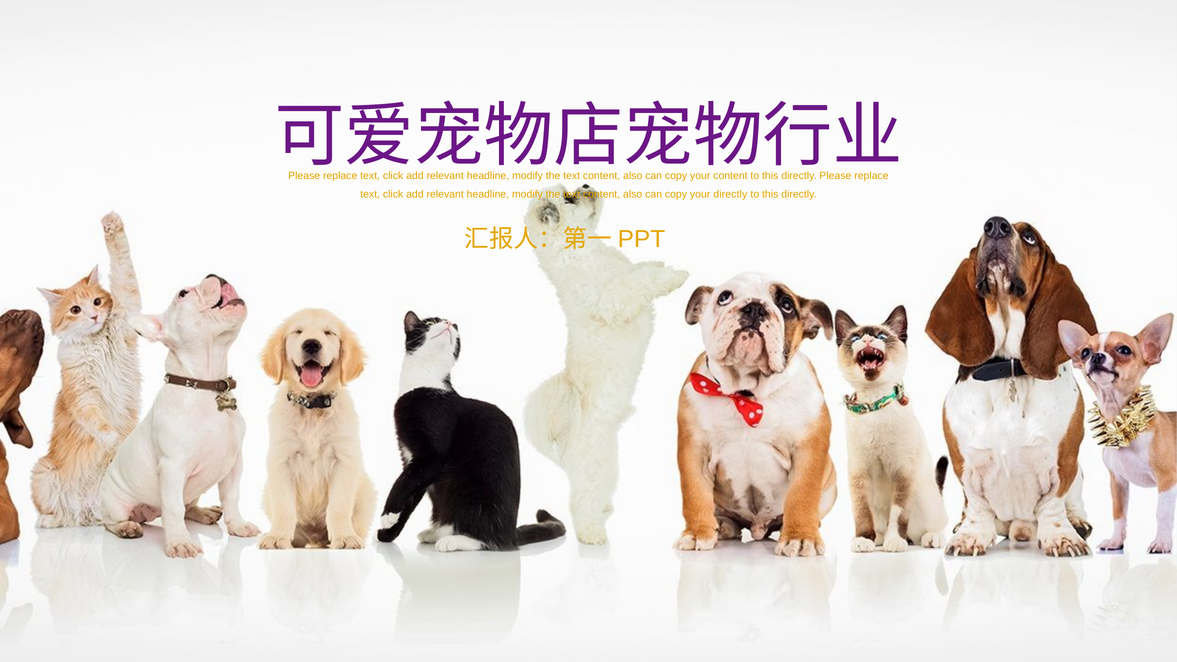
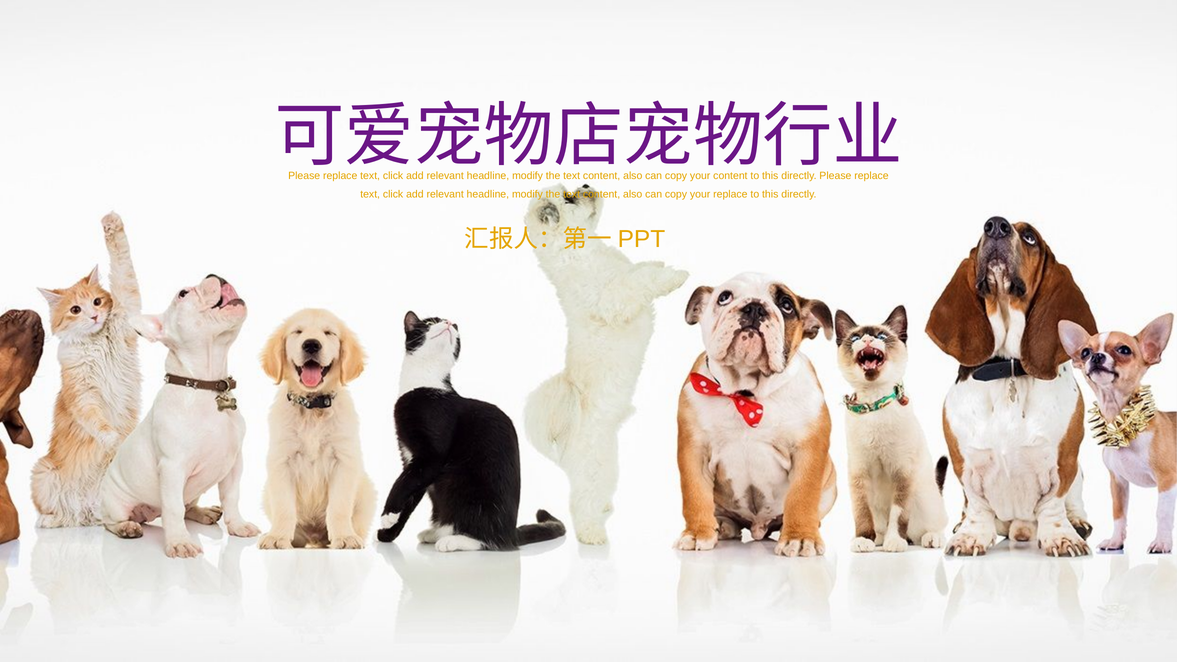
your directly: directly -> replace
